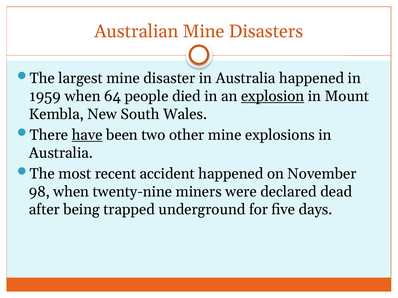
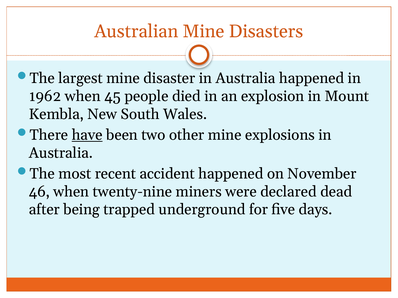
1959: 1959 -> 1962
64: 64 -> 45
explosion underline: present -> none
98: 98 -> 46
